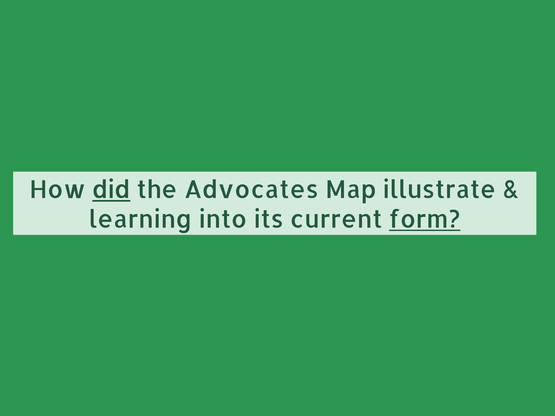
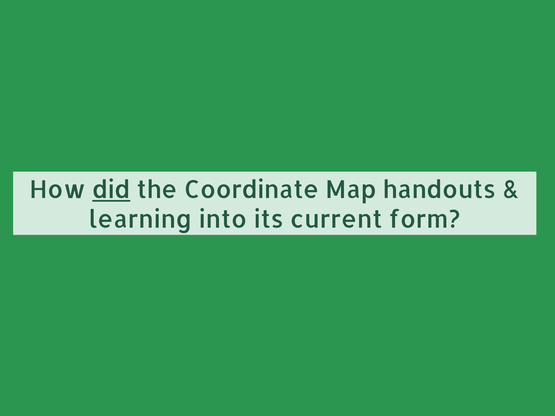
Advocates: Advocates -> Coordinate
illustrate: illustrate -> handouts
form underline: present -> none
